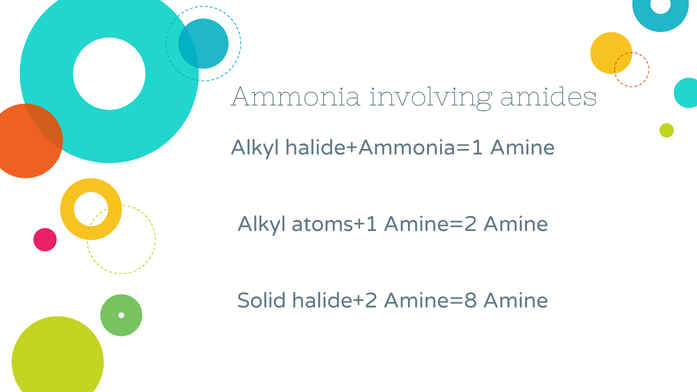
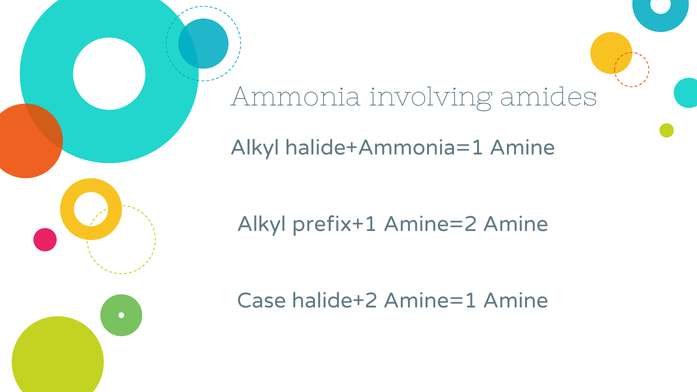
atoms+1: atoms+1 -> prefix+1
Solid: Solid -> Case
Amine=8: Amine=8 -> Amine=1
